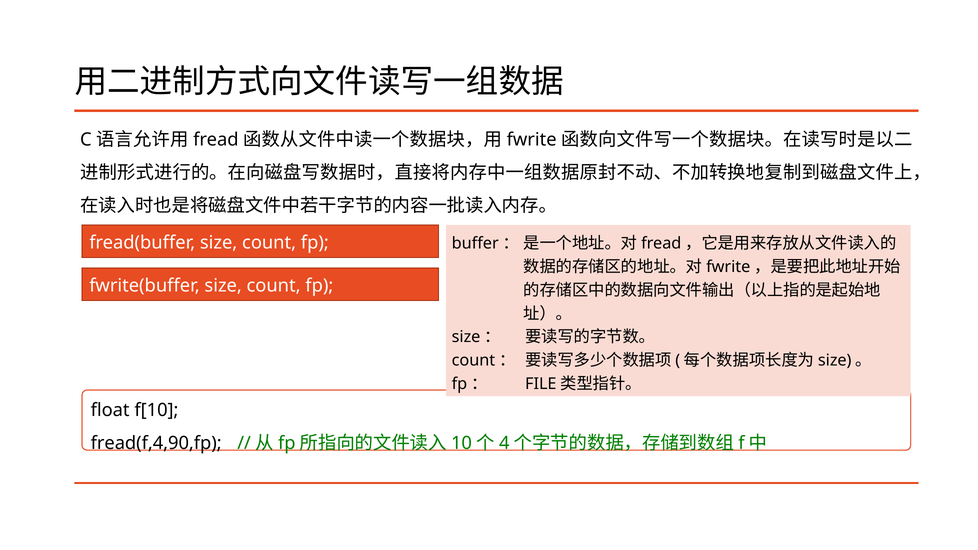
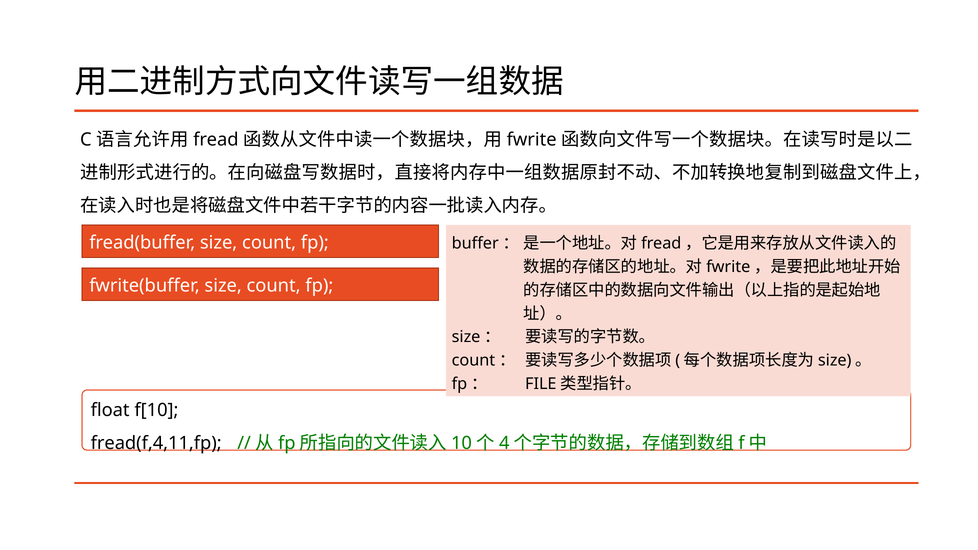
fread(f,4,90,fp: fread(f,4,90,fp -> fread(f,4,11,fp
